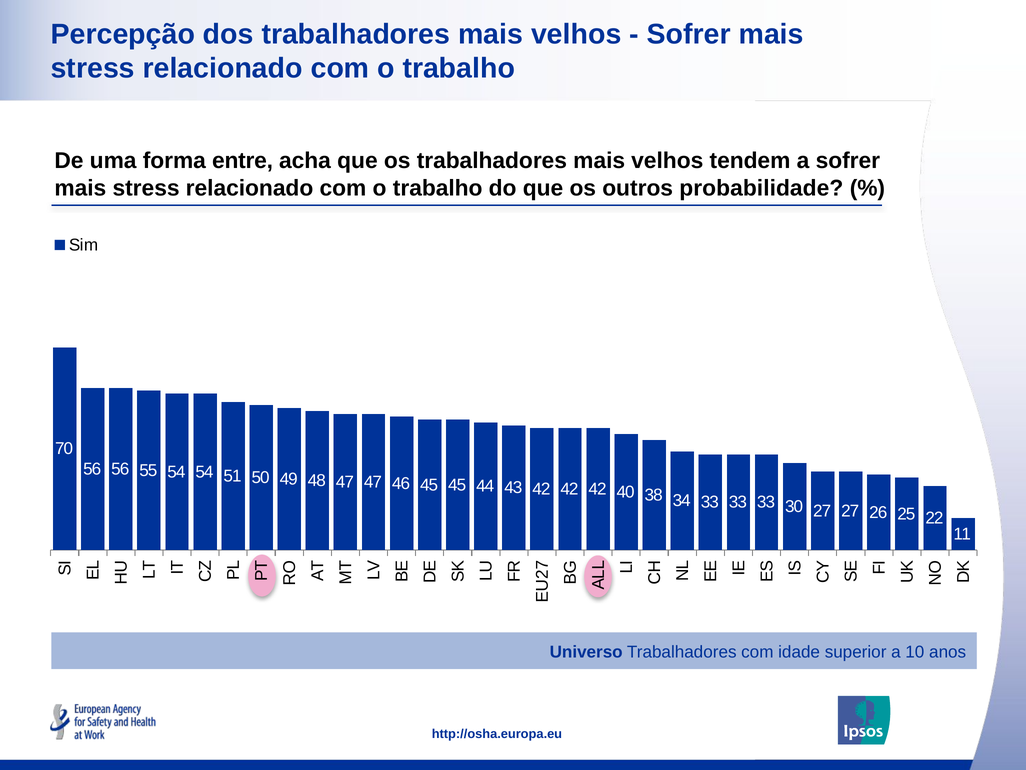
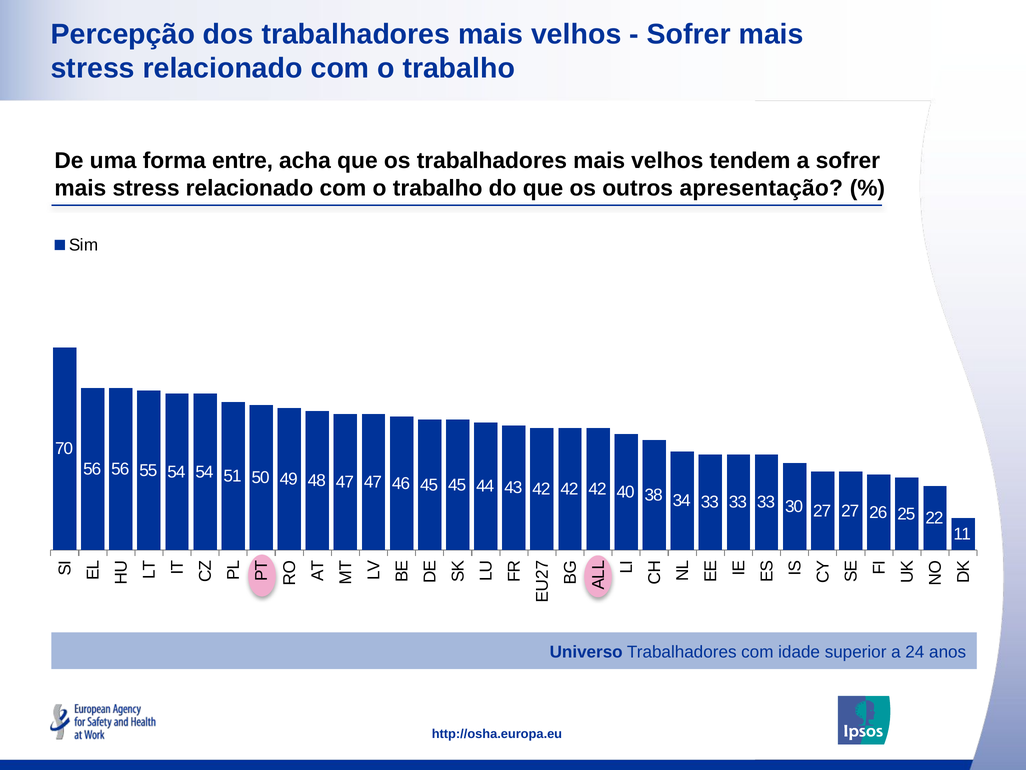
probabilidade: probabilidade -> apresentação
10: 10 -> 24
